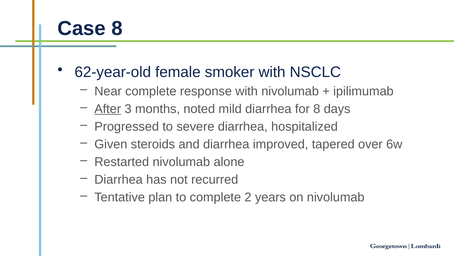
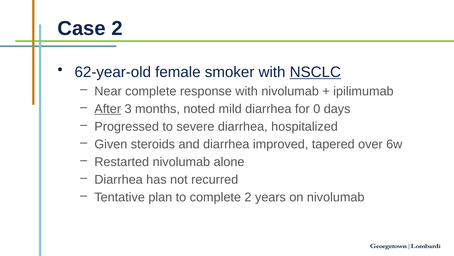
Case 8: 8 -> 2
NSCLC underline: none -> present
for 8: 8 -> 0
